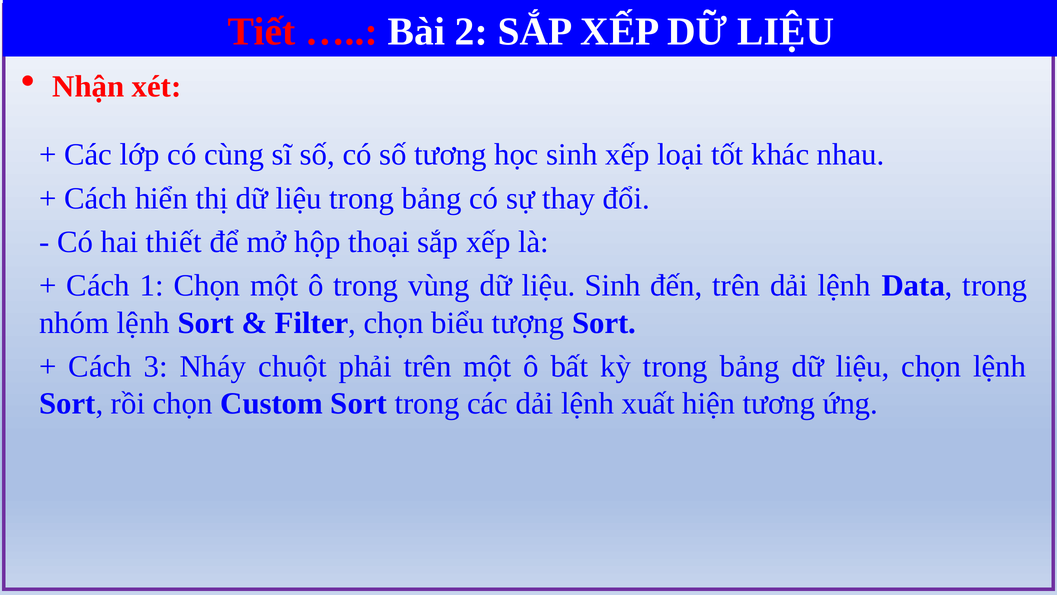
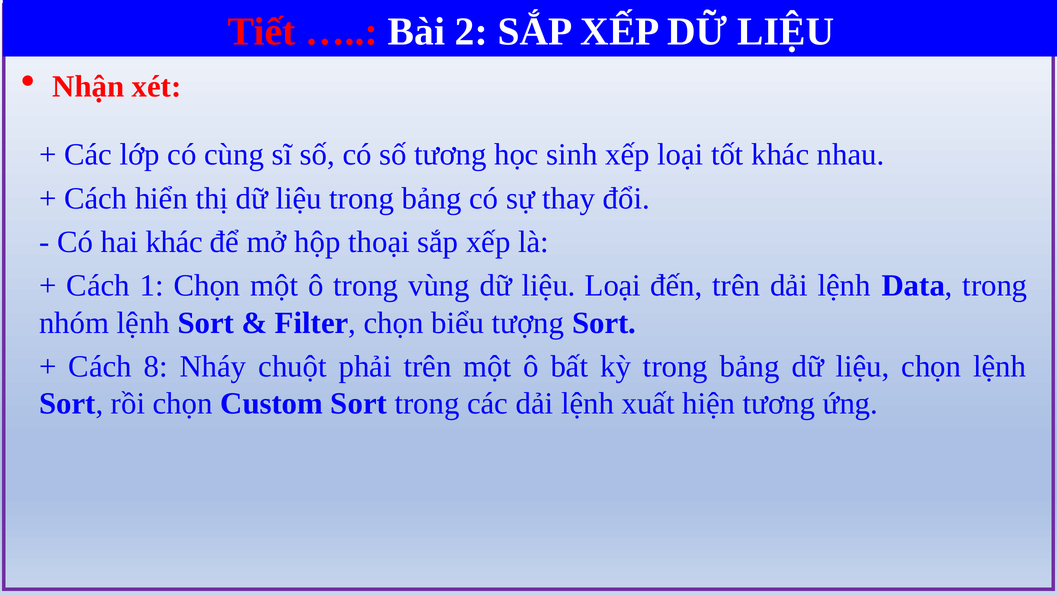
hai thiết: thiết -> khác
liệu Sinh: Sinh -> Loại
3: 3 -> 8
